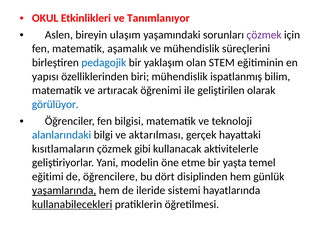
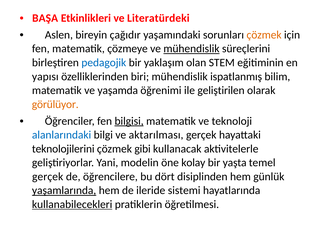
OKUL: OKUL -> BAŞA
Tanımlanıyor: Tanımlanıyor -> Literatürdeki
ulaşım: ulaşım -> çağıdır
çözmek at (264, 35) colour: purple -> orange
aşamalık: aşamalık -> çözmeye
mühendislik at (191, 49) underline: none -> present
artıracak: artıracak -> yaşamda
görülüyor colour: blue -> orange
bilgisi underline: none -> present
kısıtlamaların: kısıtlamaların -> teknolojilerini
etme: etme -> kolay
eğitimi at (48, 177): eğitimi -> gerçek
